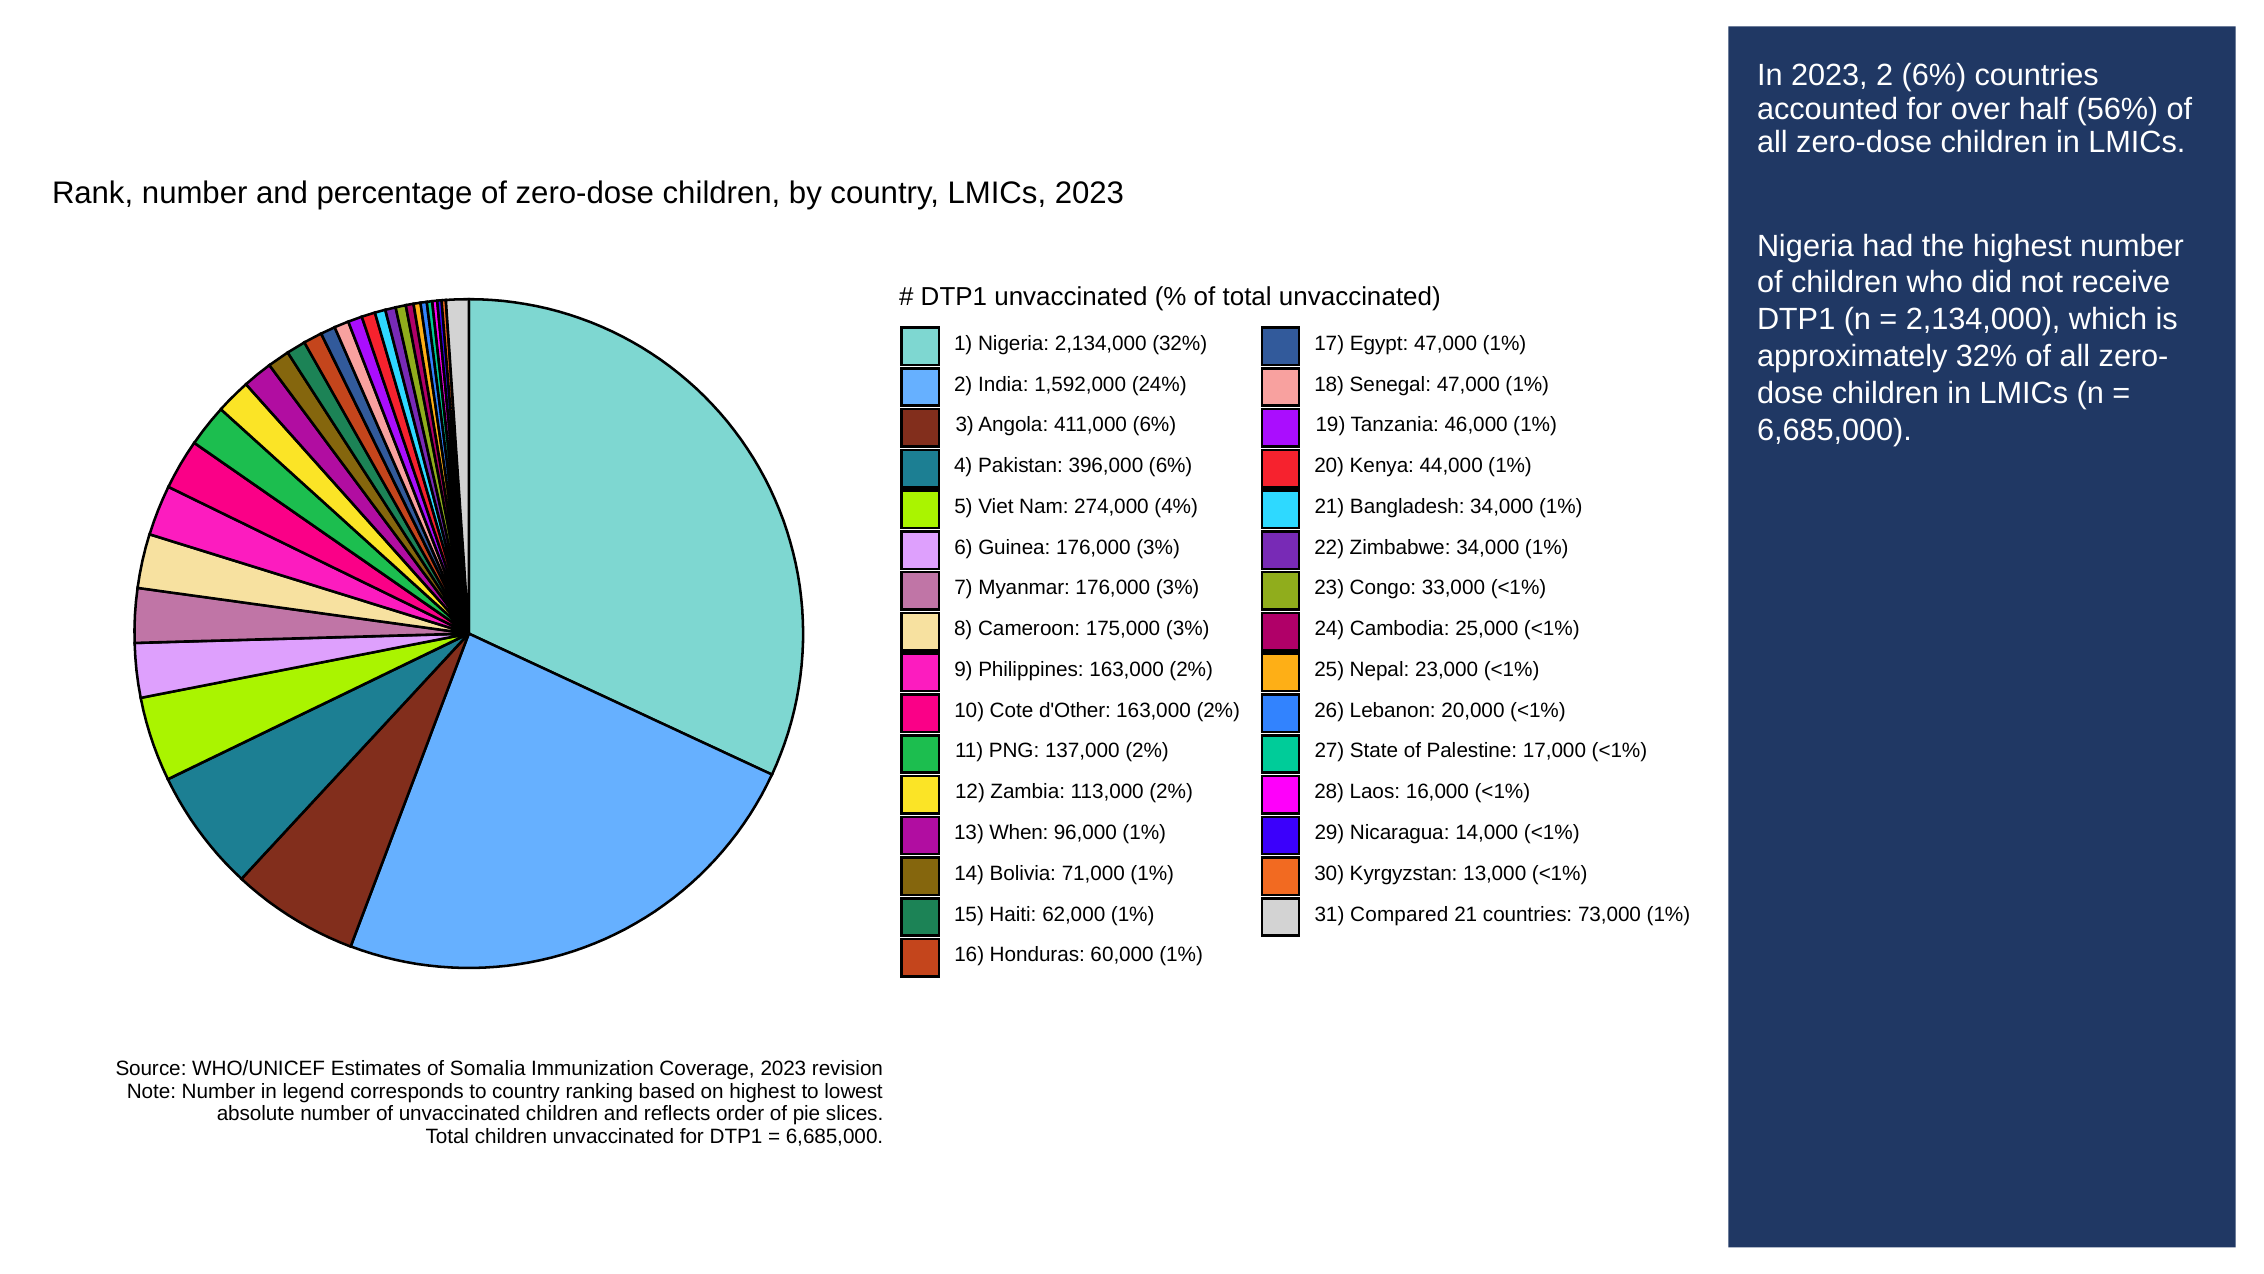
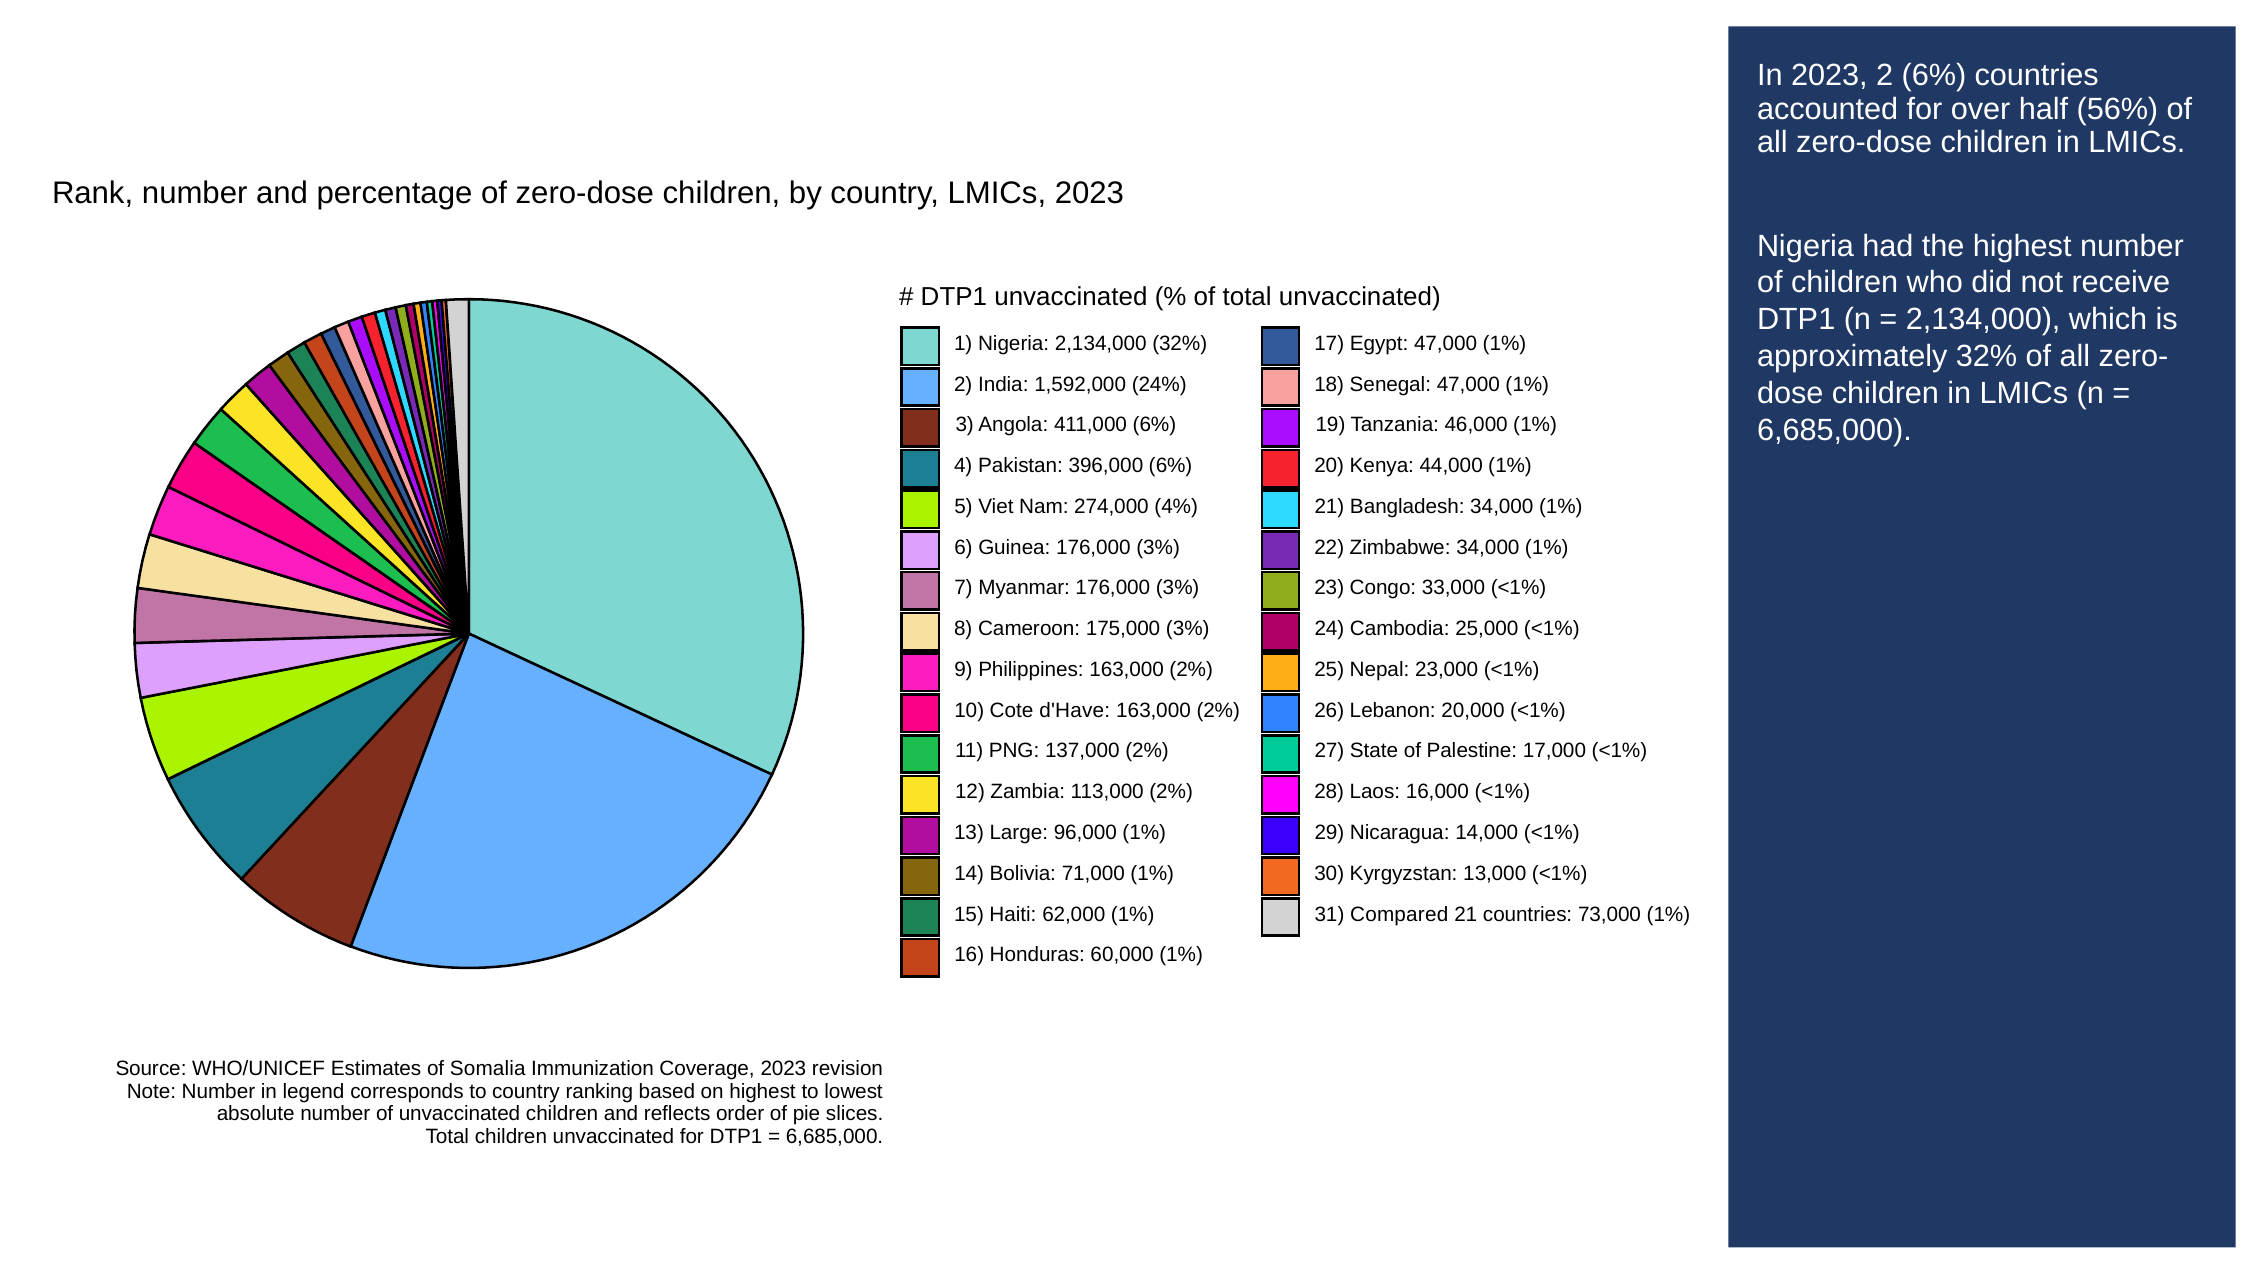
d'Other: d'Other -> d'Have
When: When -> Large
